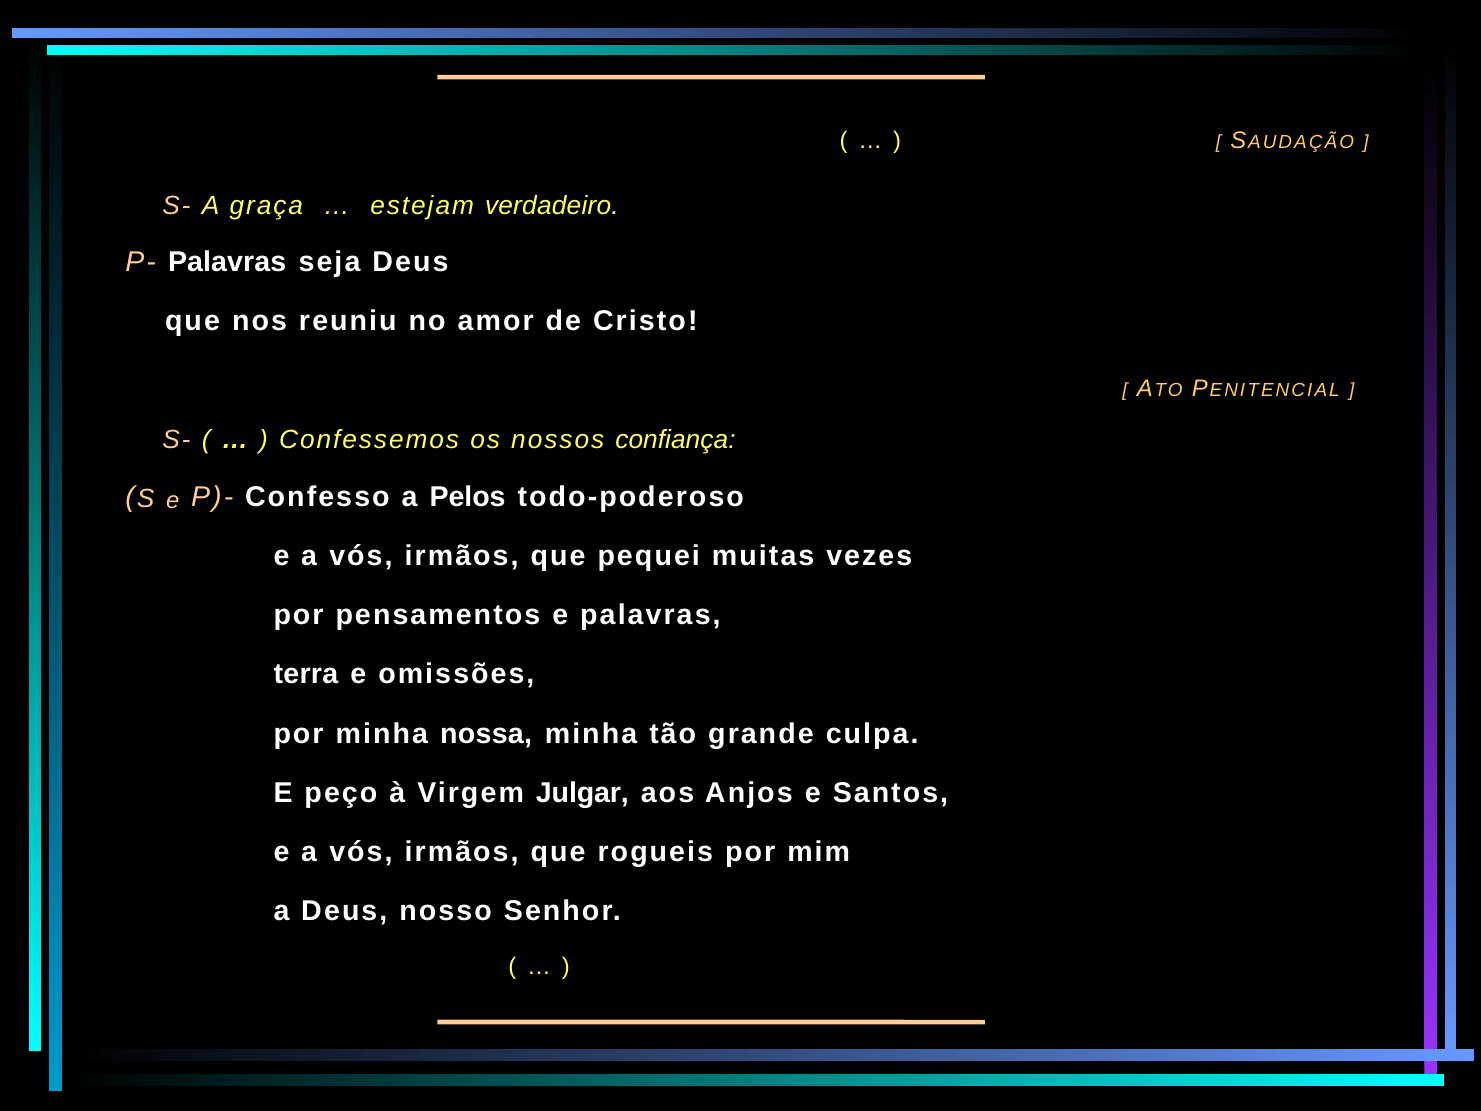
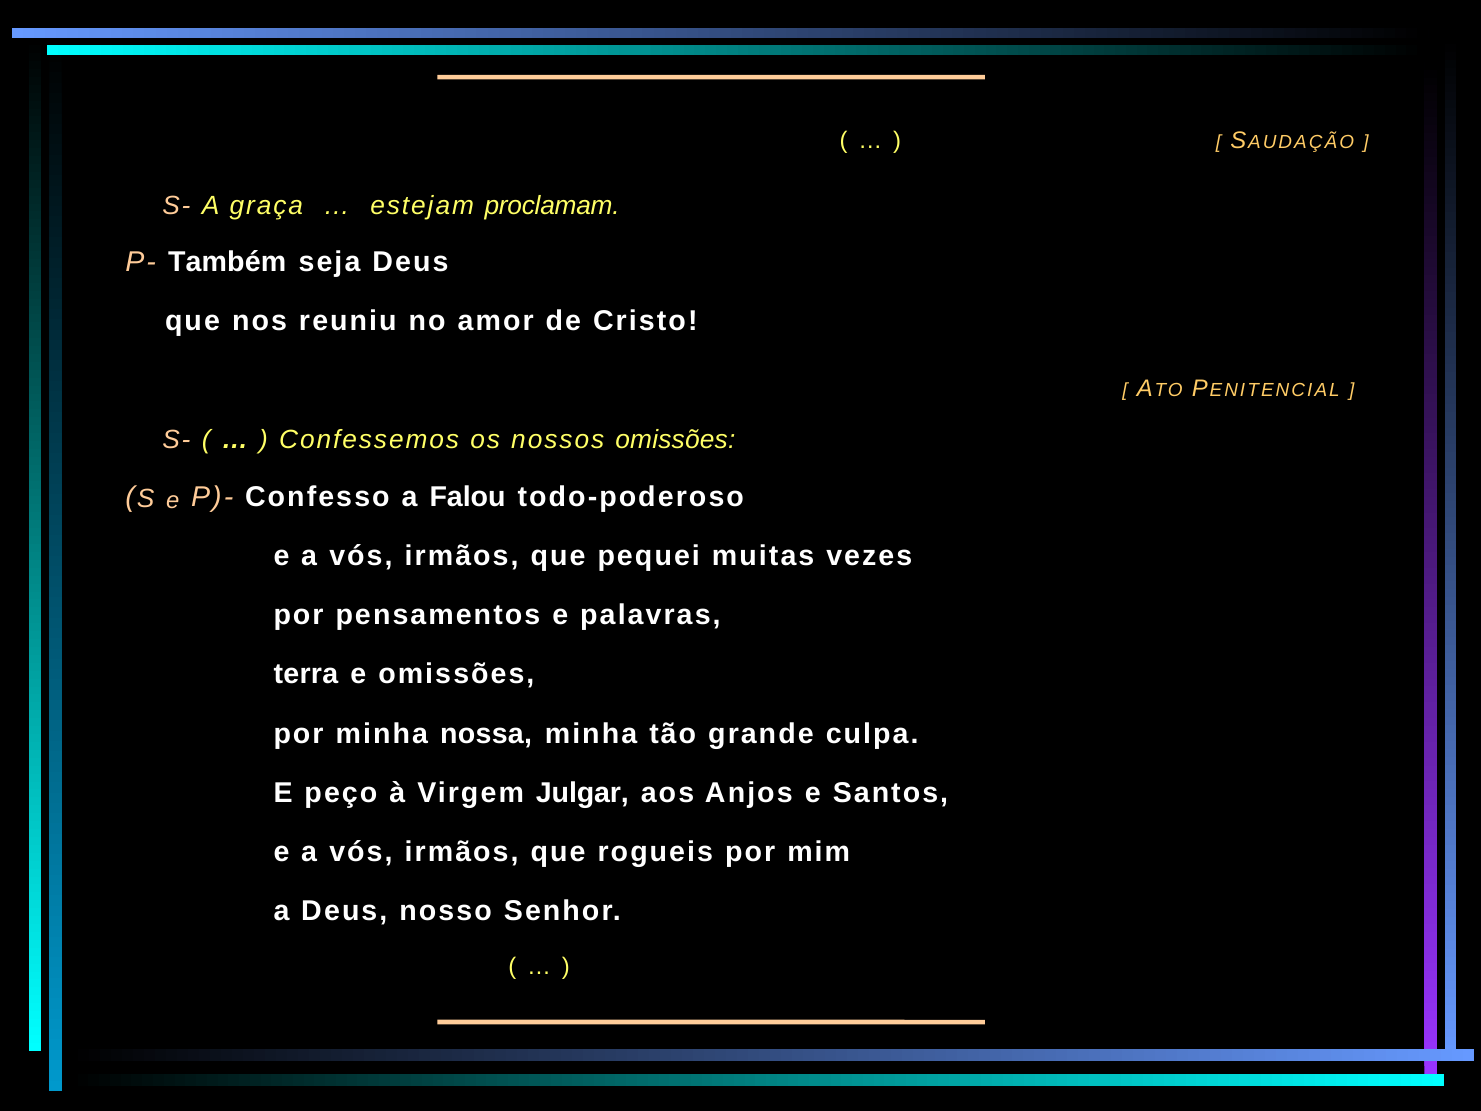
verdadeiro: verdadeiro -> proclamam
P- Palavras: Palavras -> Também
nossos confiança: confiança -> omissões
Pelos: Pelos -> Falou
